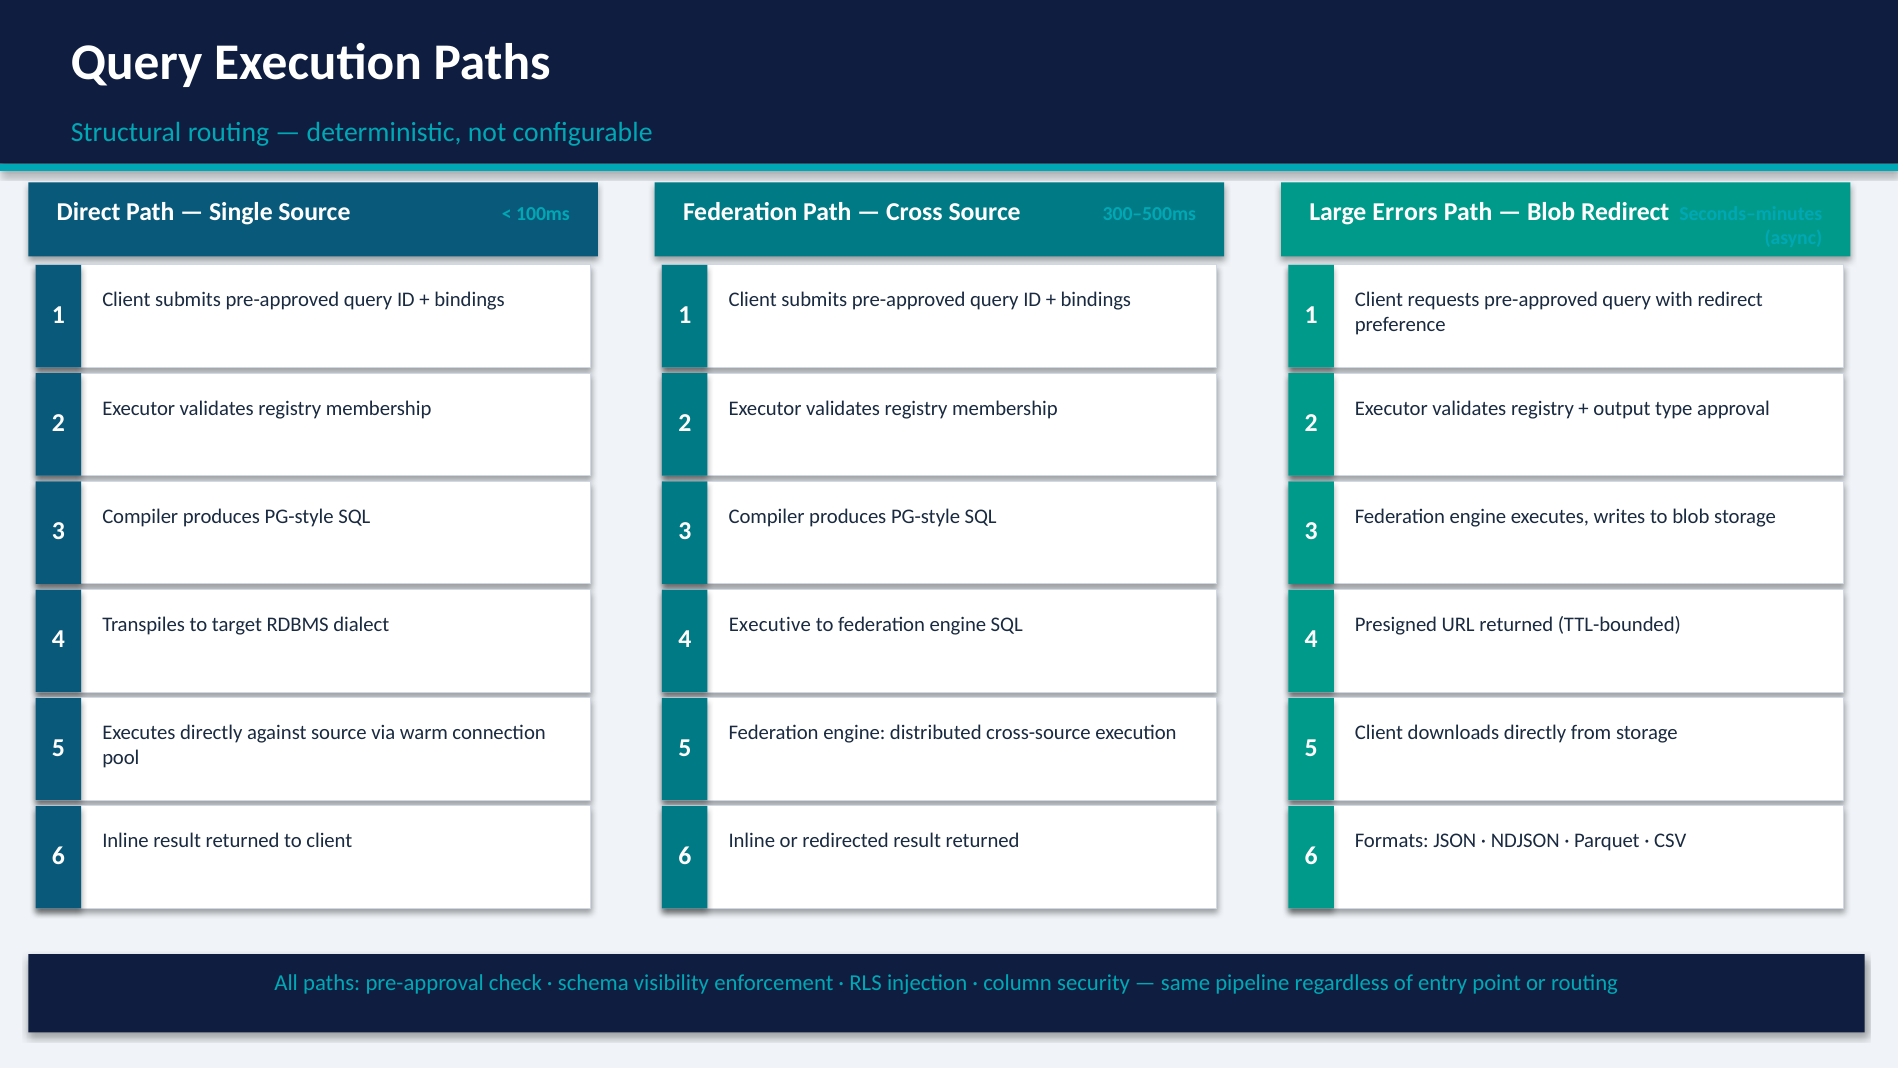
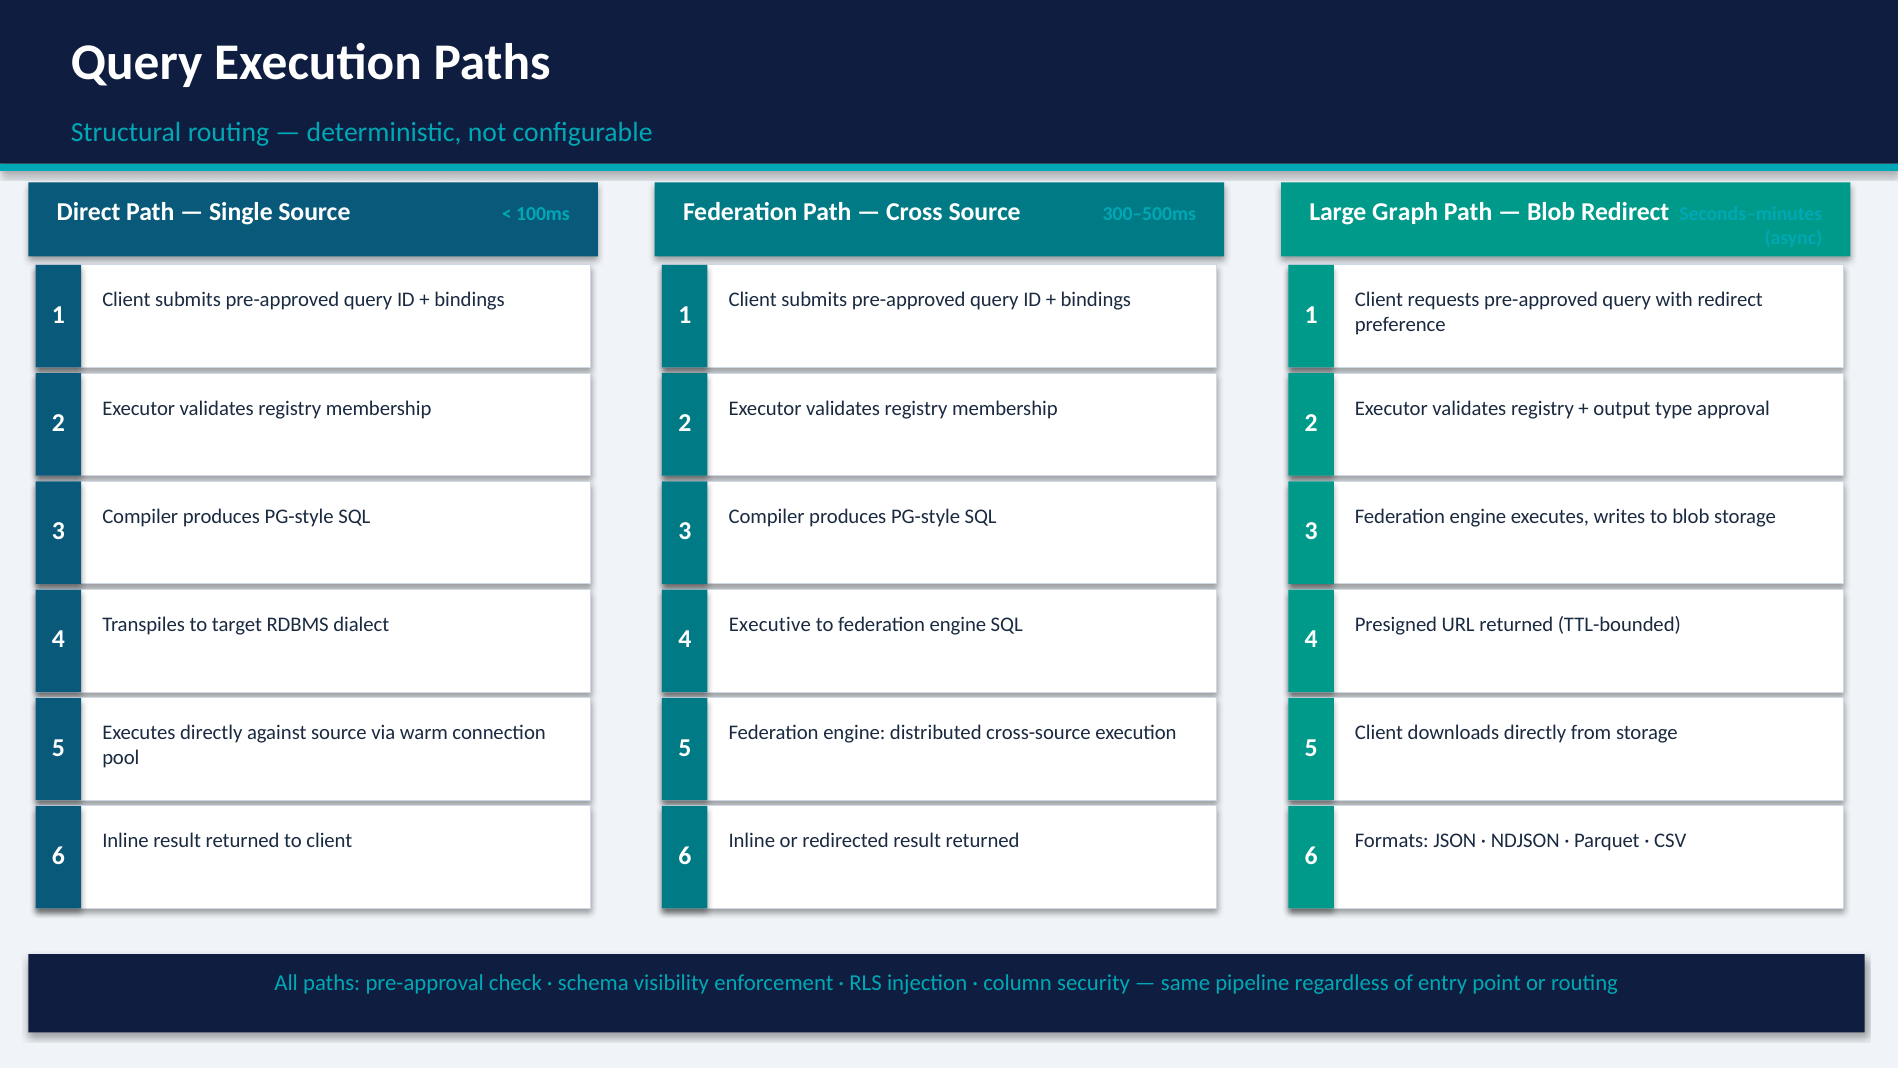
Errors: Errors -> Graph
